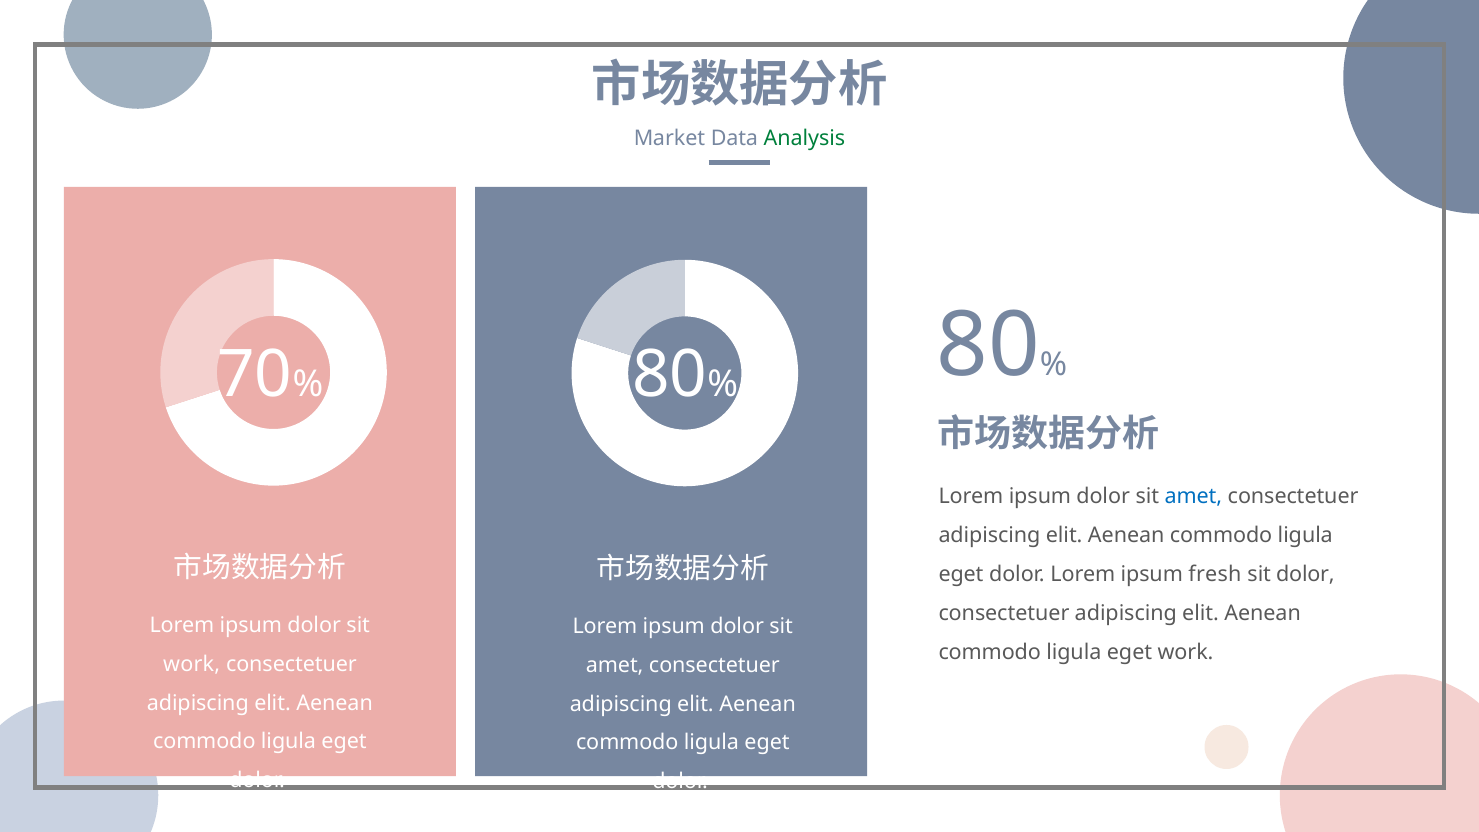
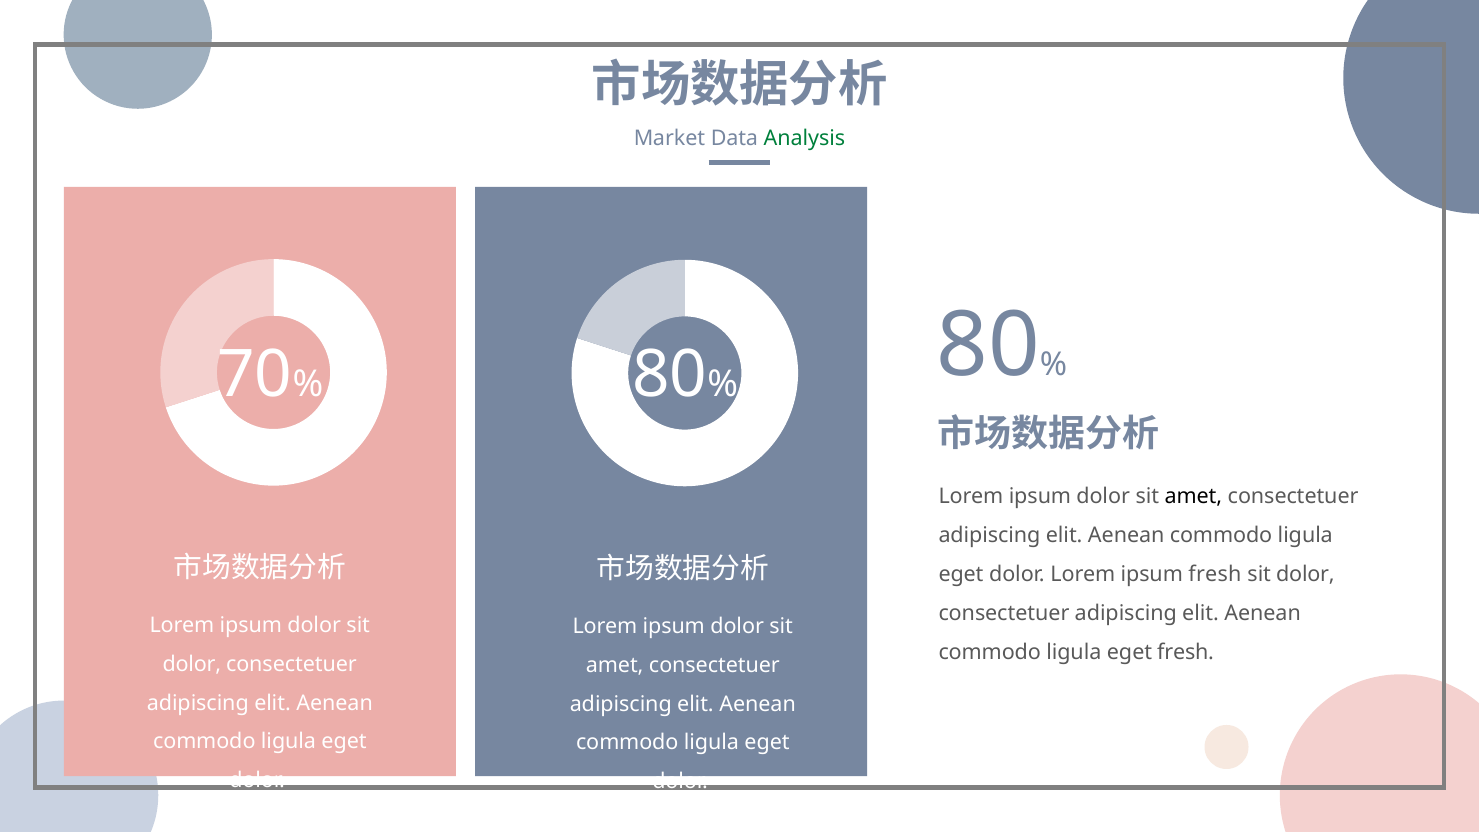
amet at (1193, 497) colour: blue -> black
eget work: work -> fresh
work at (192, 664): work -> dolor
